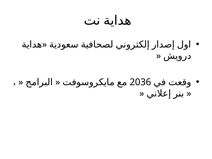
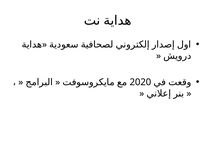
2036: 2036 -> 2020
